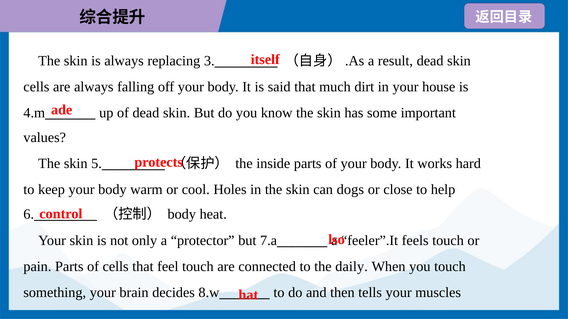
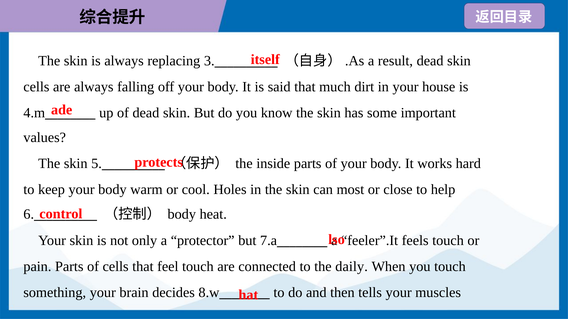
dogs: dogs -> most
